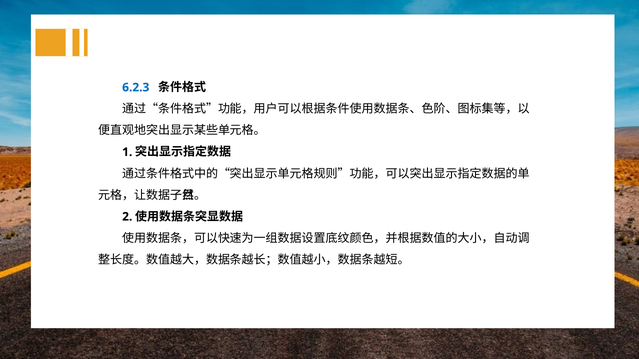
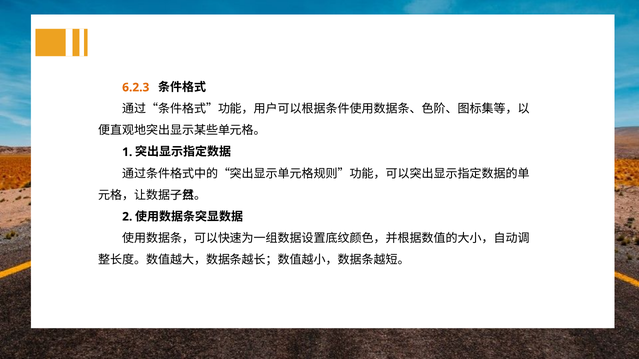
6.2.3 colour: blue -> orange
